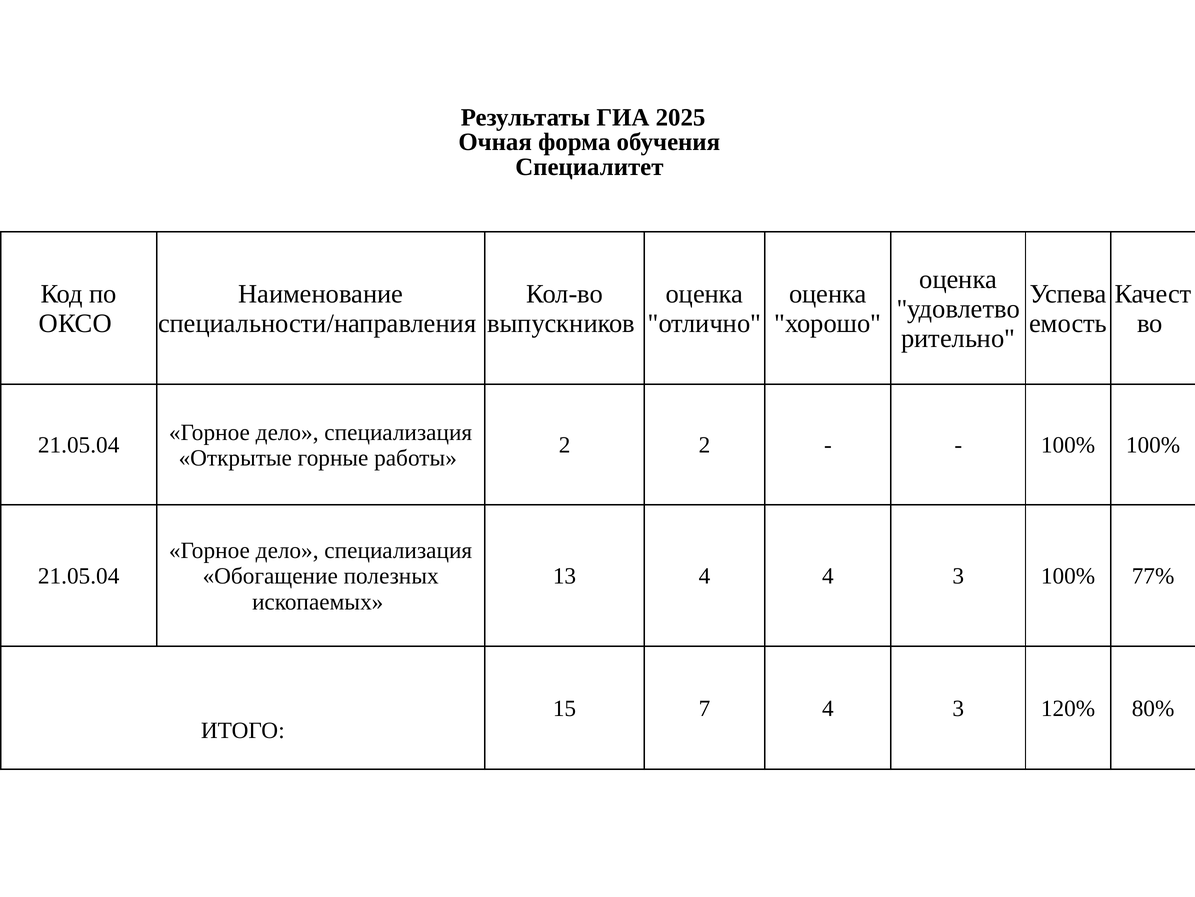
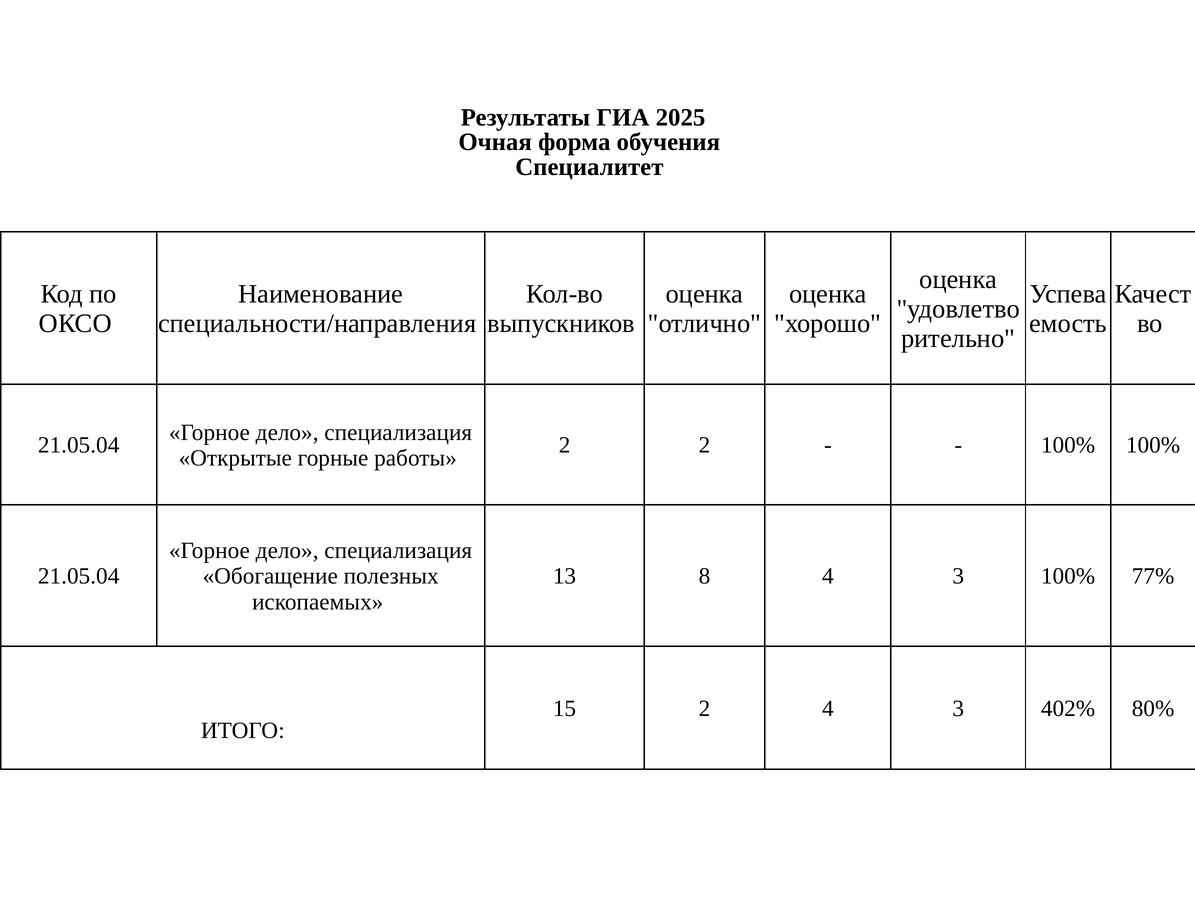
13 4: 4 -> 8
15 7: 7 -> 2
120%: 120% -> 402%
